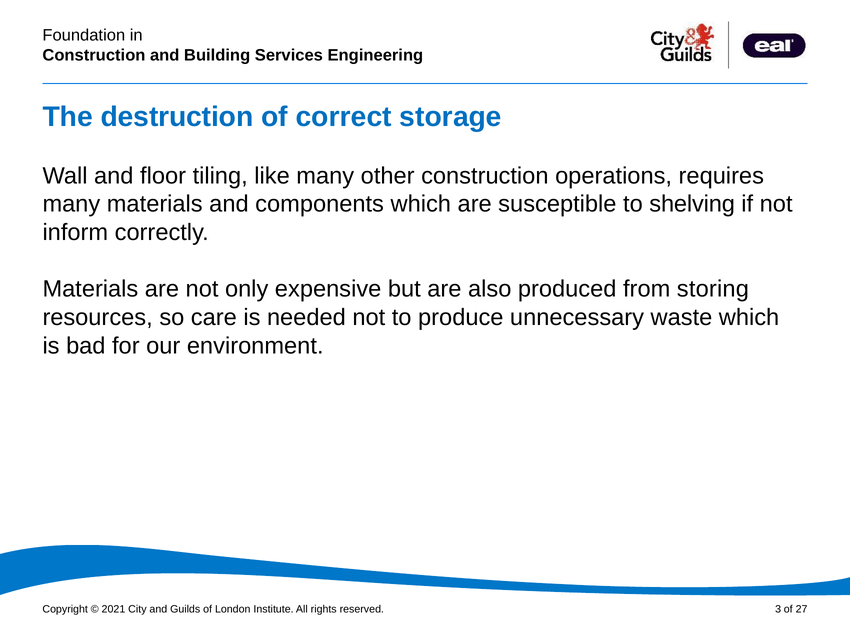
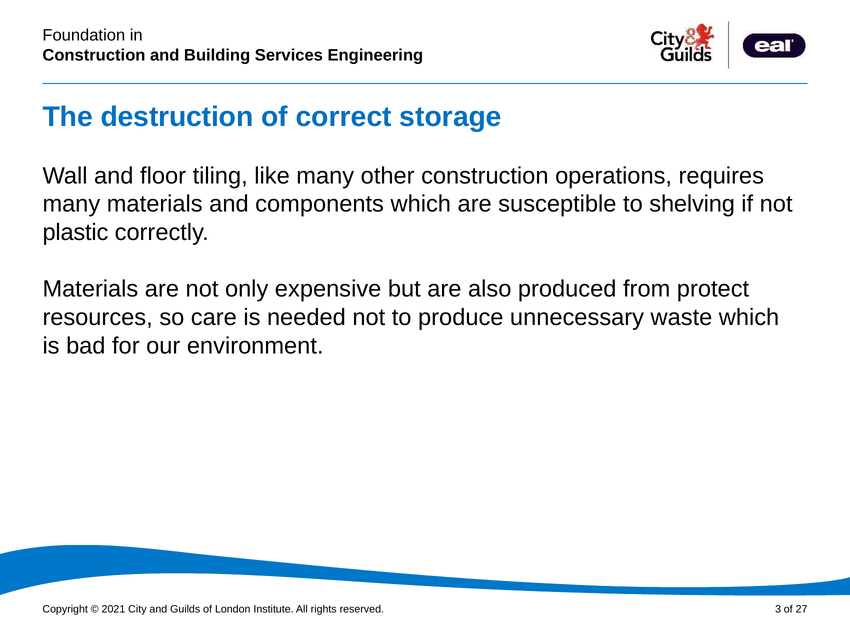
inform: inform -> plastic
storing: storing -> protect
